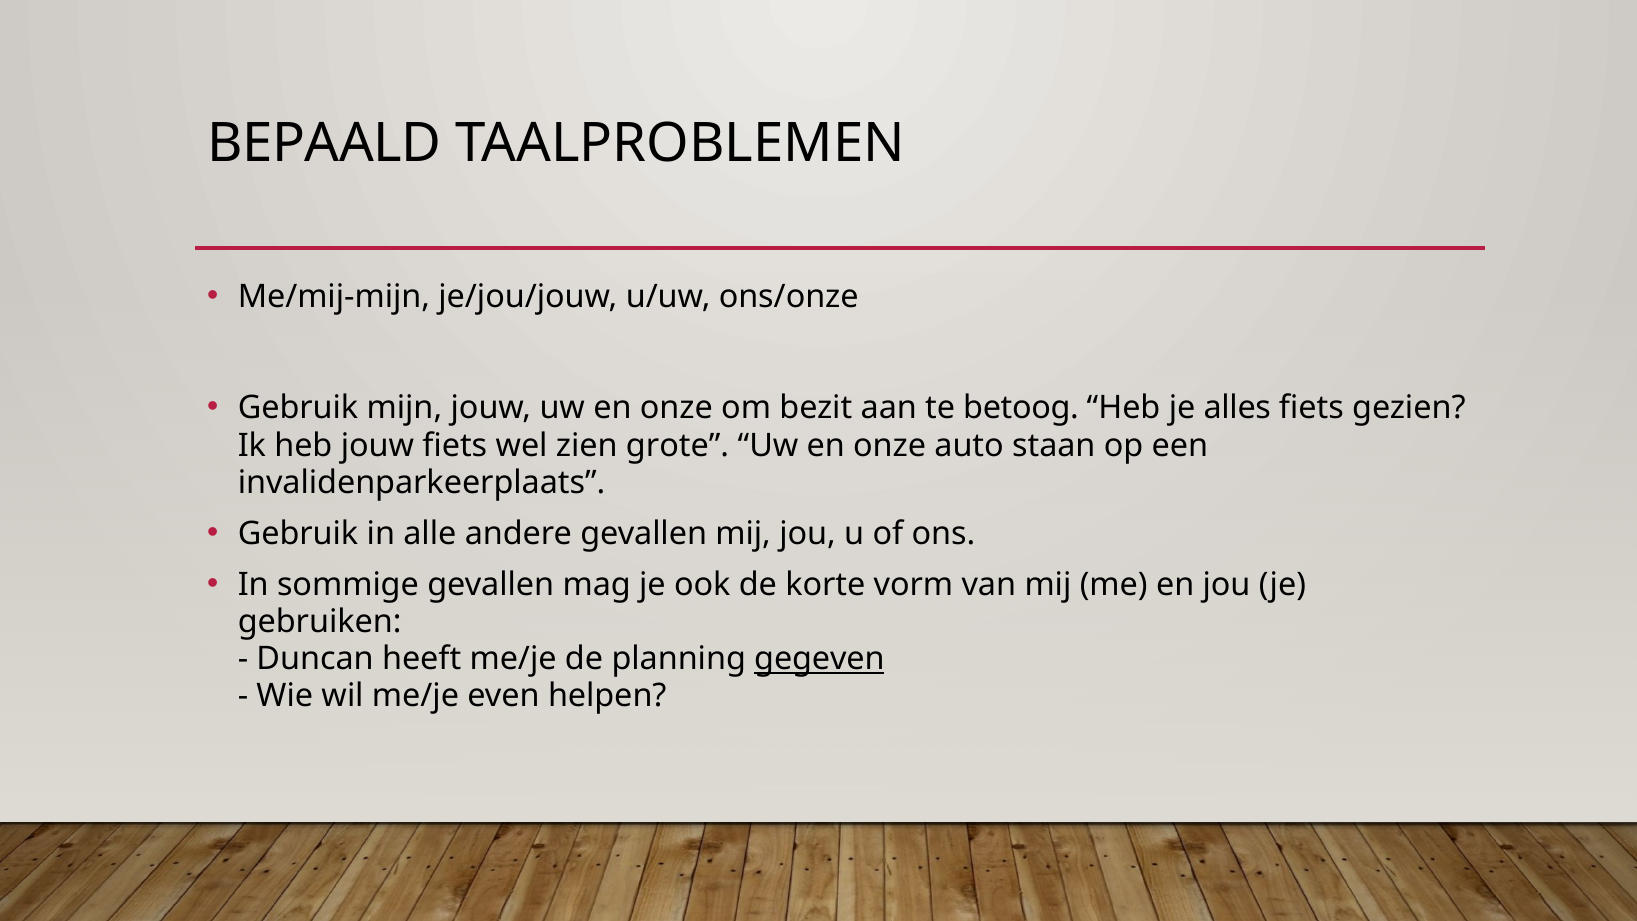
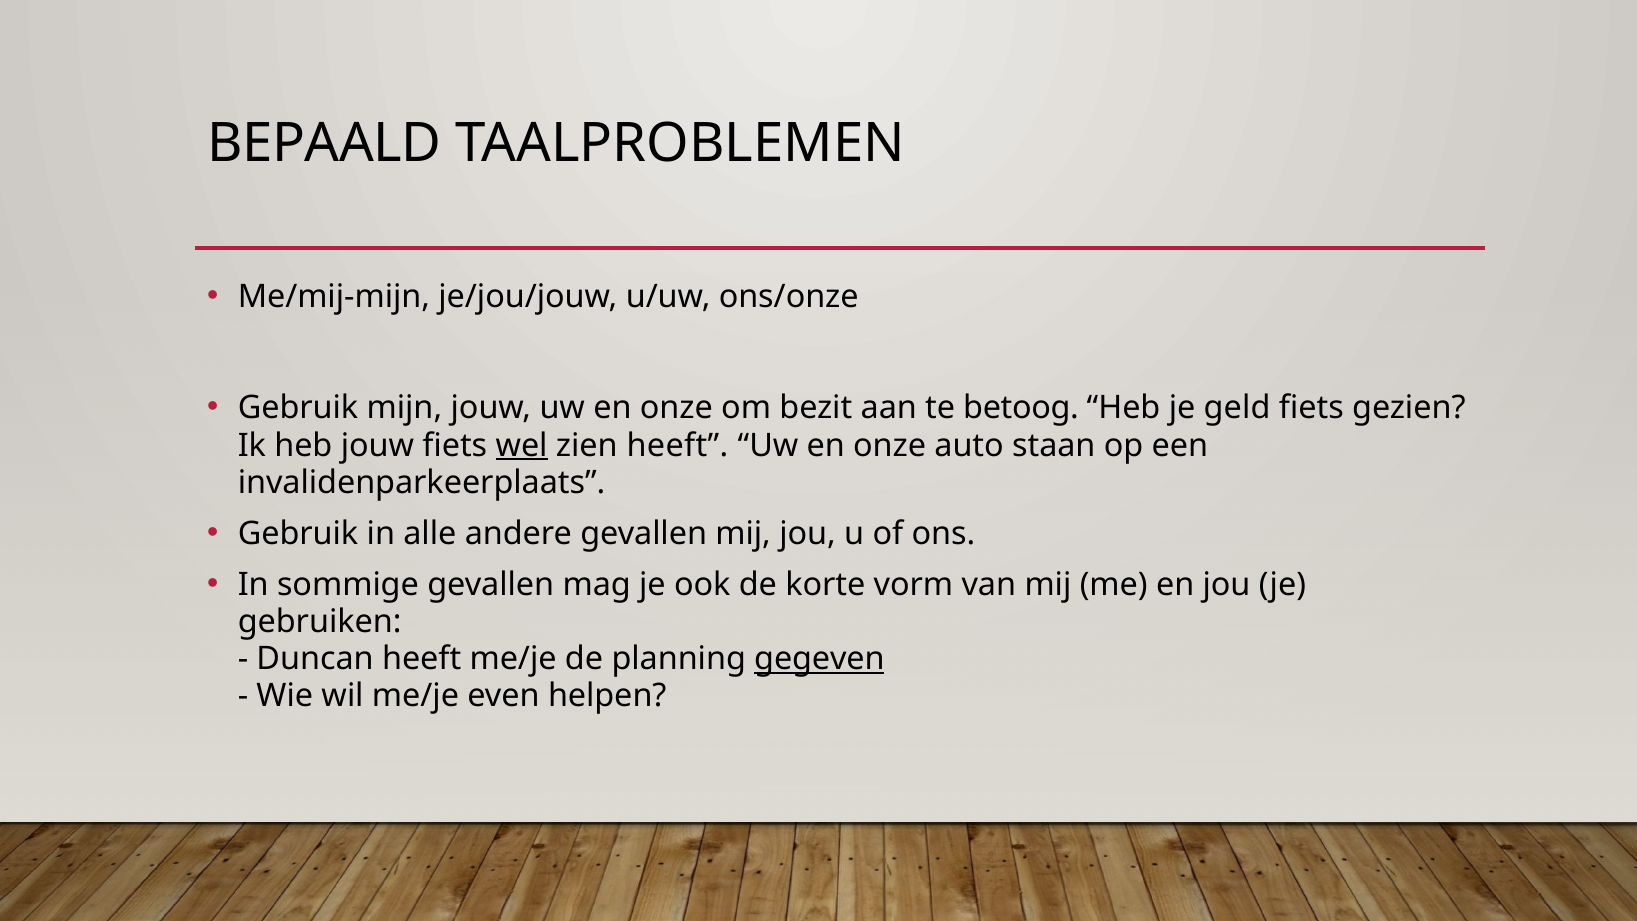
alles: alles -> geld
wel underline: none -> present
zien grote: grote -> heeft
